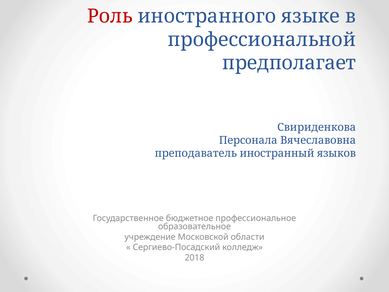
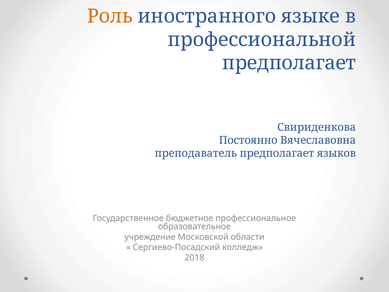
Роль colour: red -> orange
Персонала: Персонала -> Постоянно
преподаватель иностранный: иностранный -> предполагает
